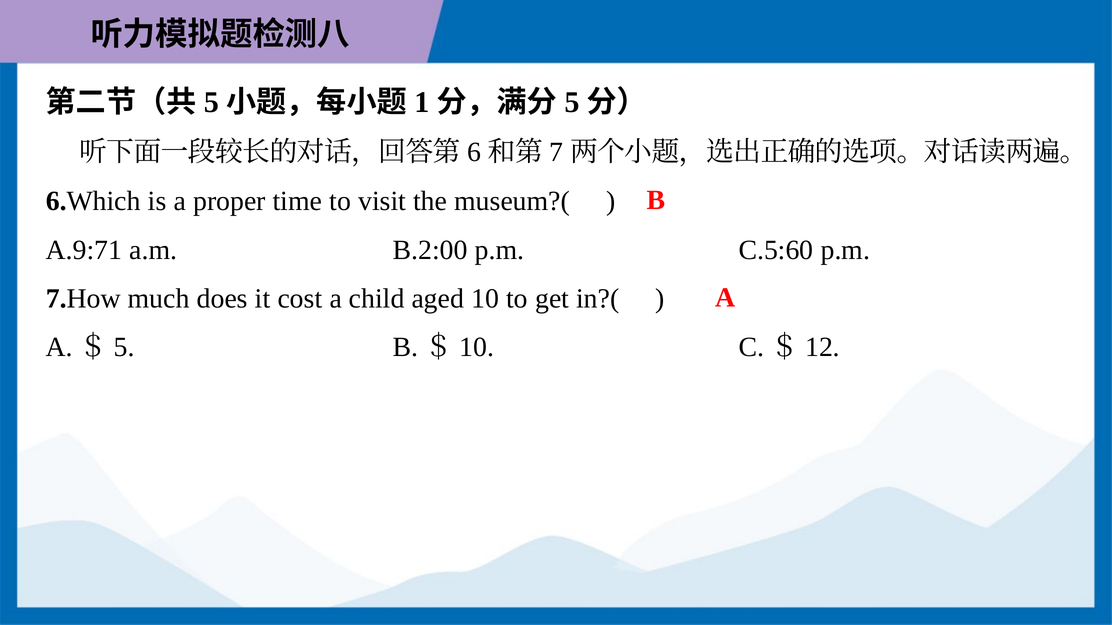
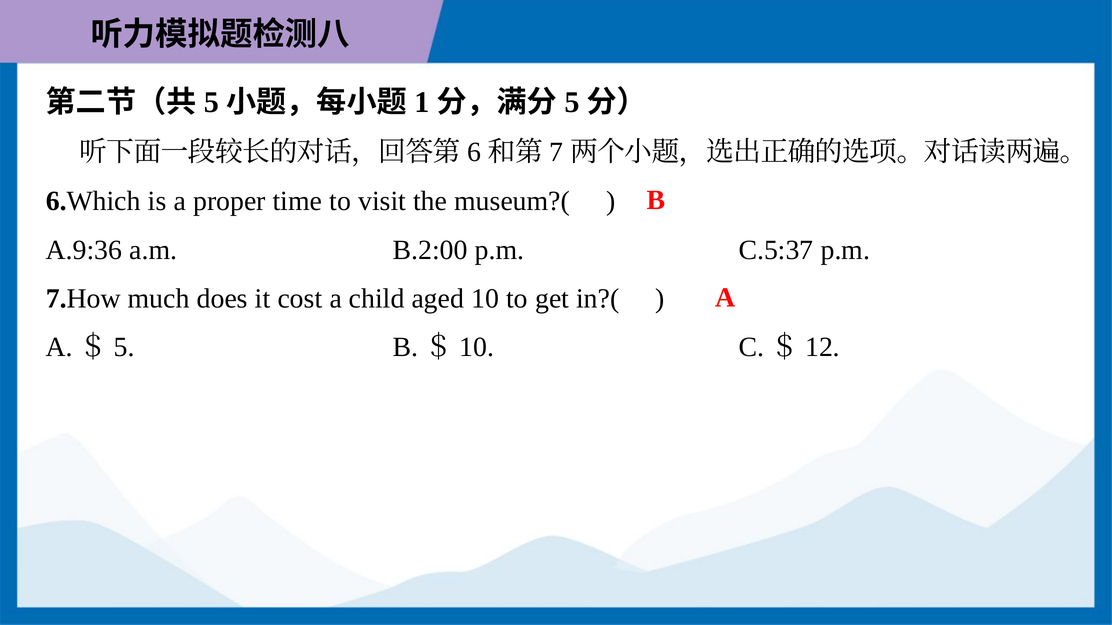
A.9:71: A.9:71 -> A.9:36
C.5:60: C.5:60 -> C.5:37
